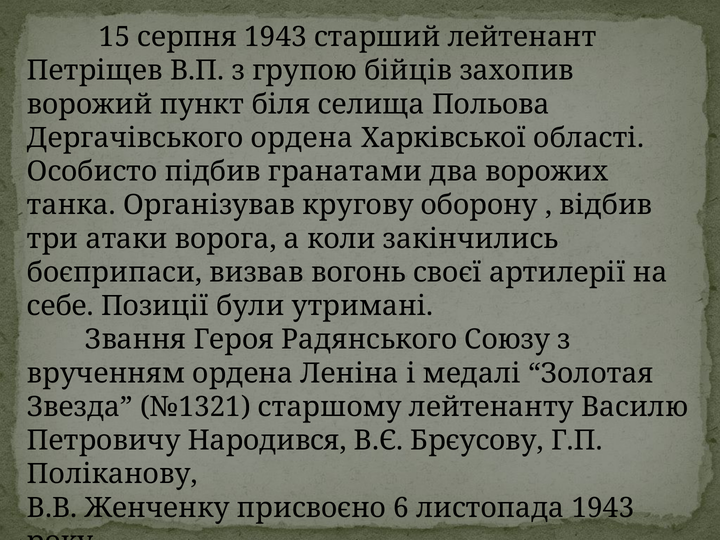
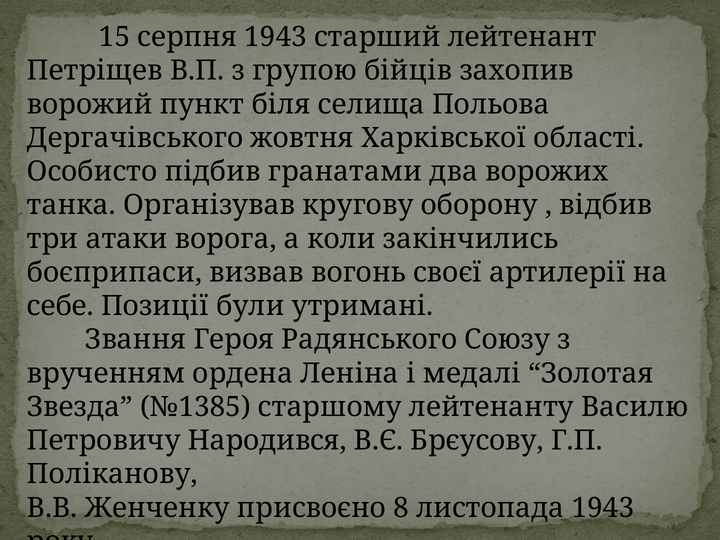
Дергачівського ордена: ордена -> жовтня
№1321: №1321 -> №1385
6: 6 -> 8
